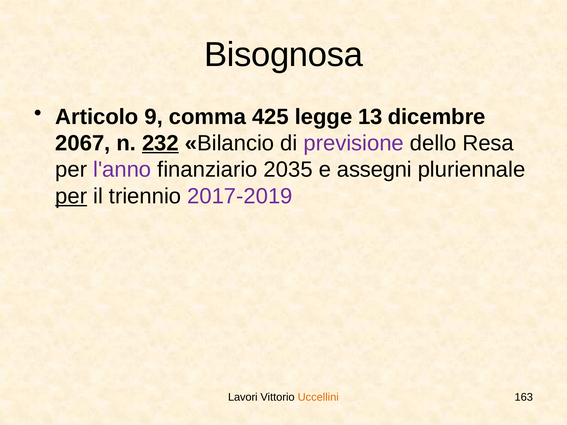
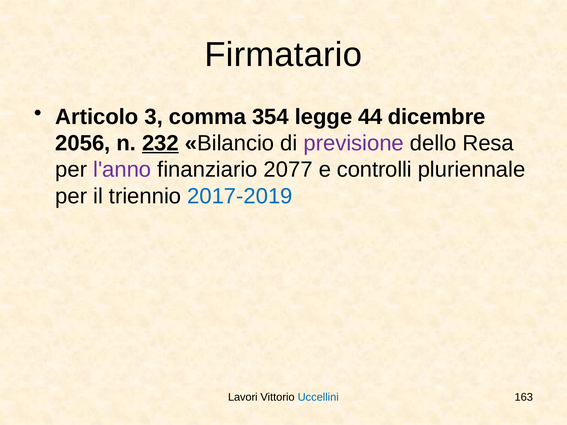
Bisognosa: Bisognosa -> Firmatario
9: 9 -> 3
425: 425 -> 354
13: 13 -> 44
2067: 2067 -> 2056
2035: 2035 -> 2077
assegni: assegni -> controlli
per at (71, 196) underline: present -> none
2017-2019 colour: purple -> blue
Uccellini colour: orange -> blue
